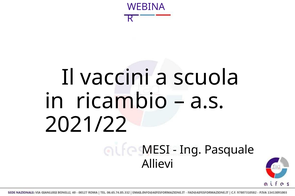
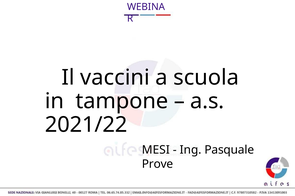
ricambio: ricambio -> tampone
Allievi: Allievi -> Prove
